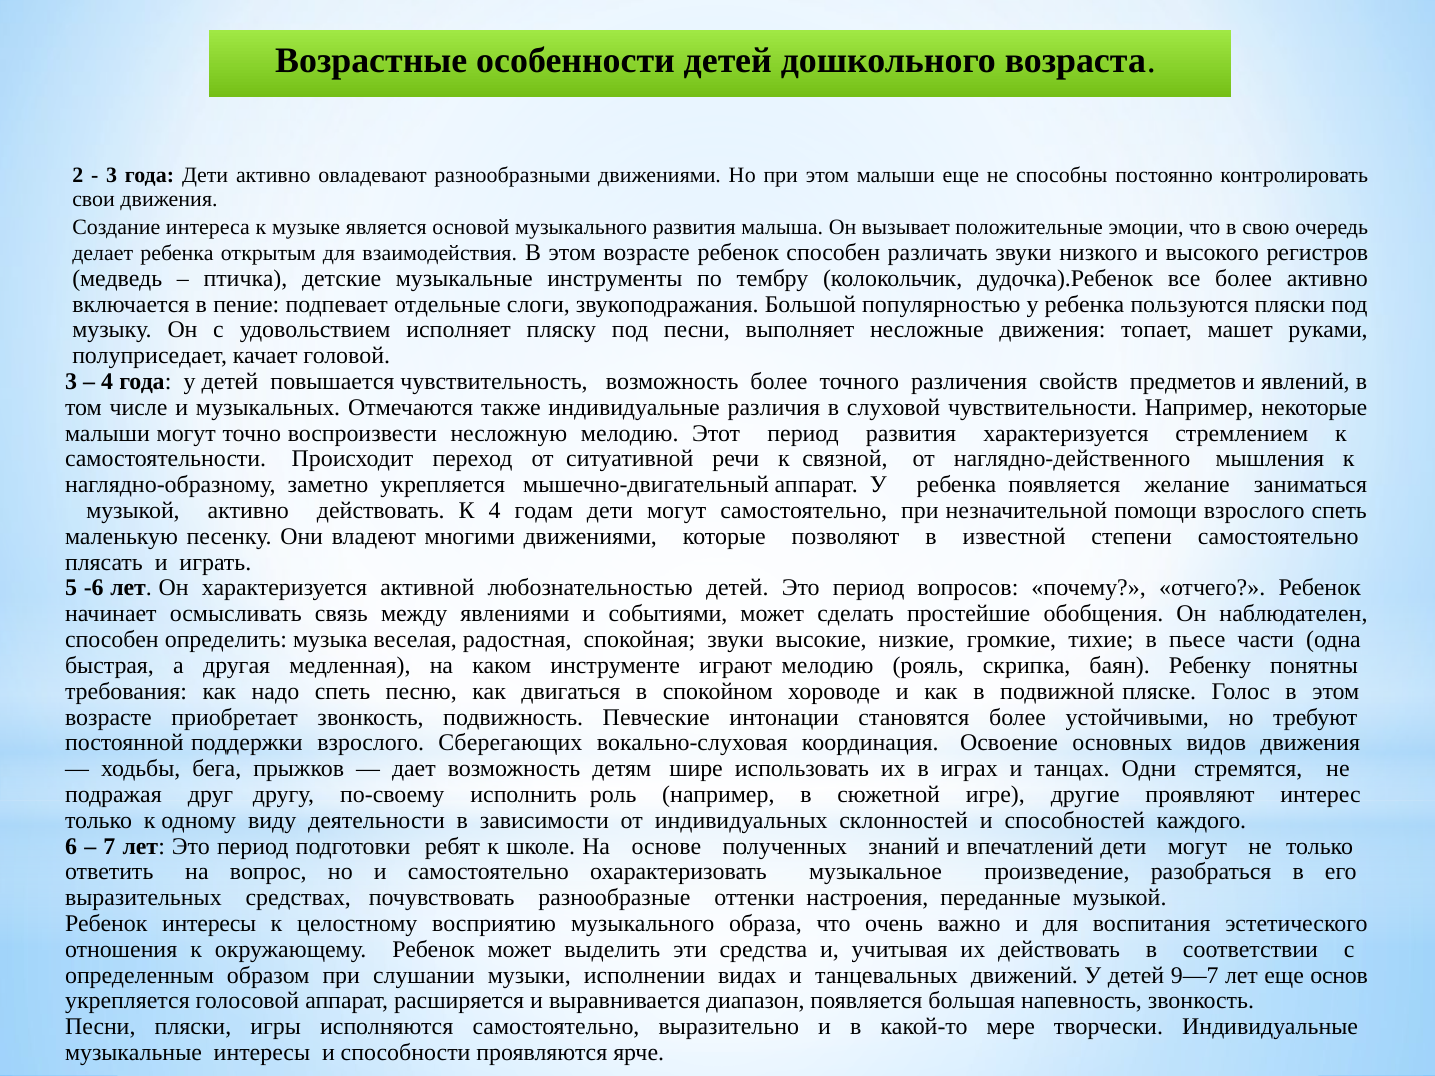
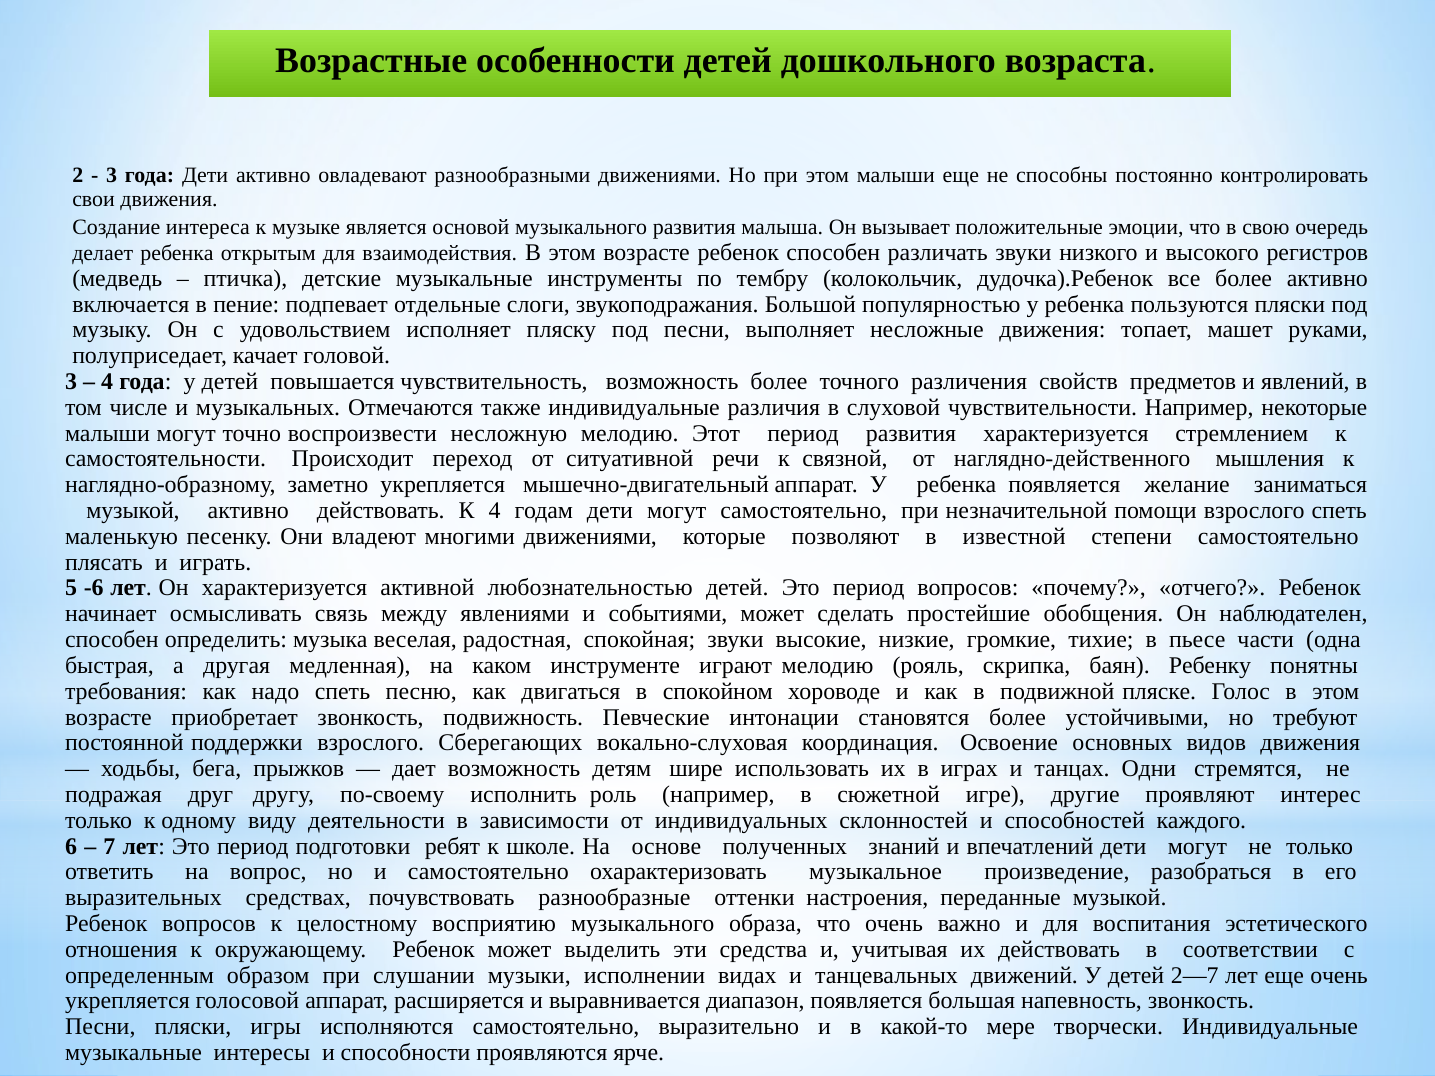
Ребенок интересы: интересы -> вопросов
9—7: 9—7 -> 2—7
еще основ: основ -> очень
